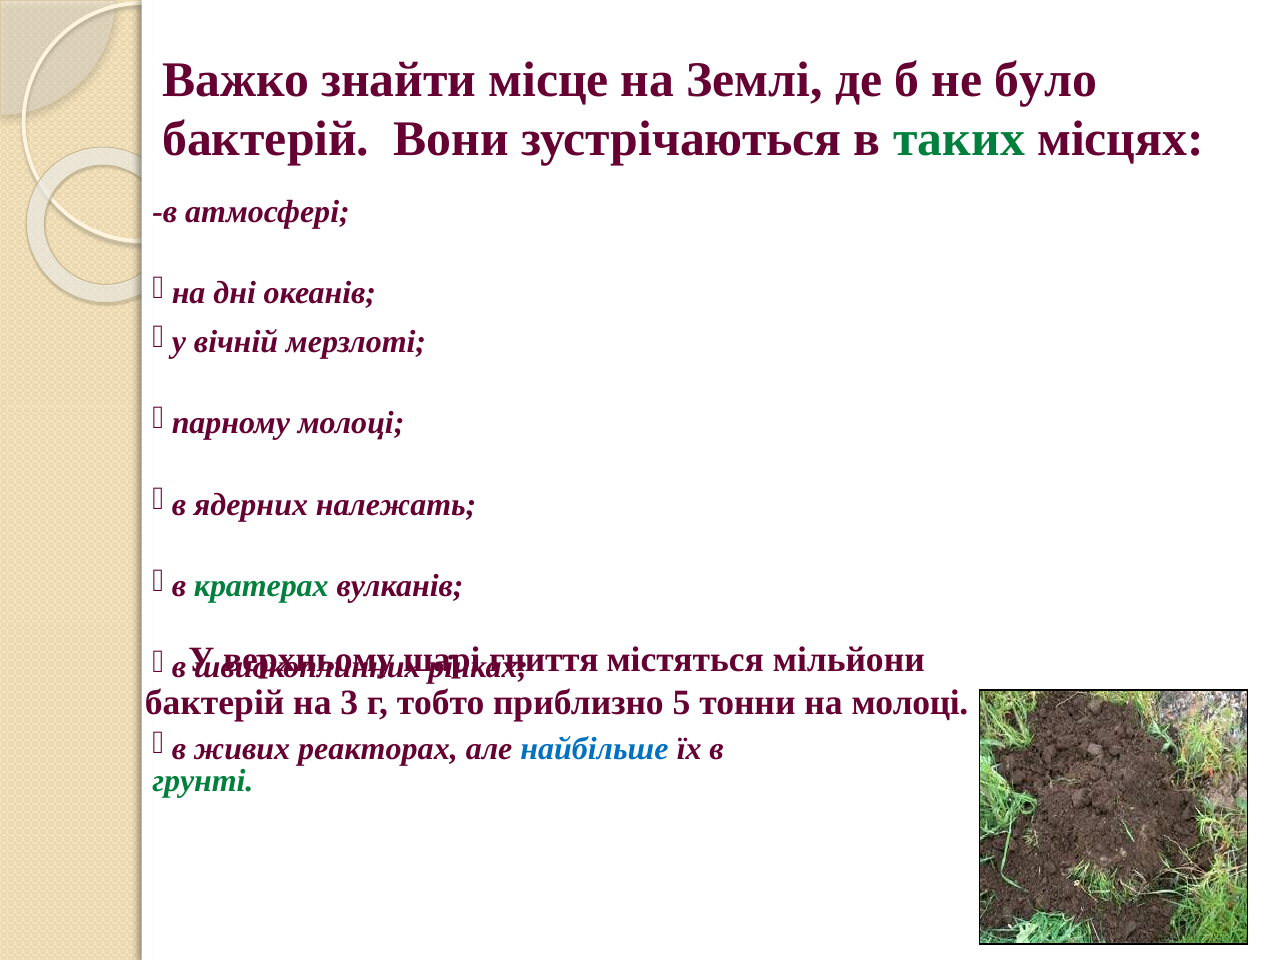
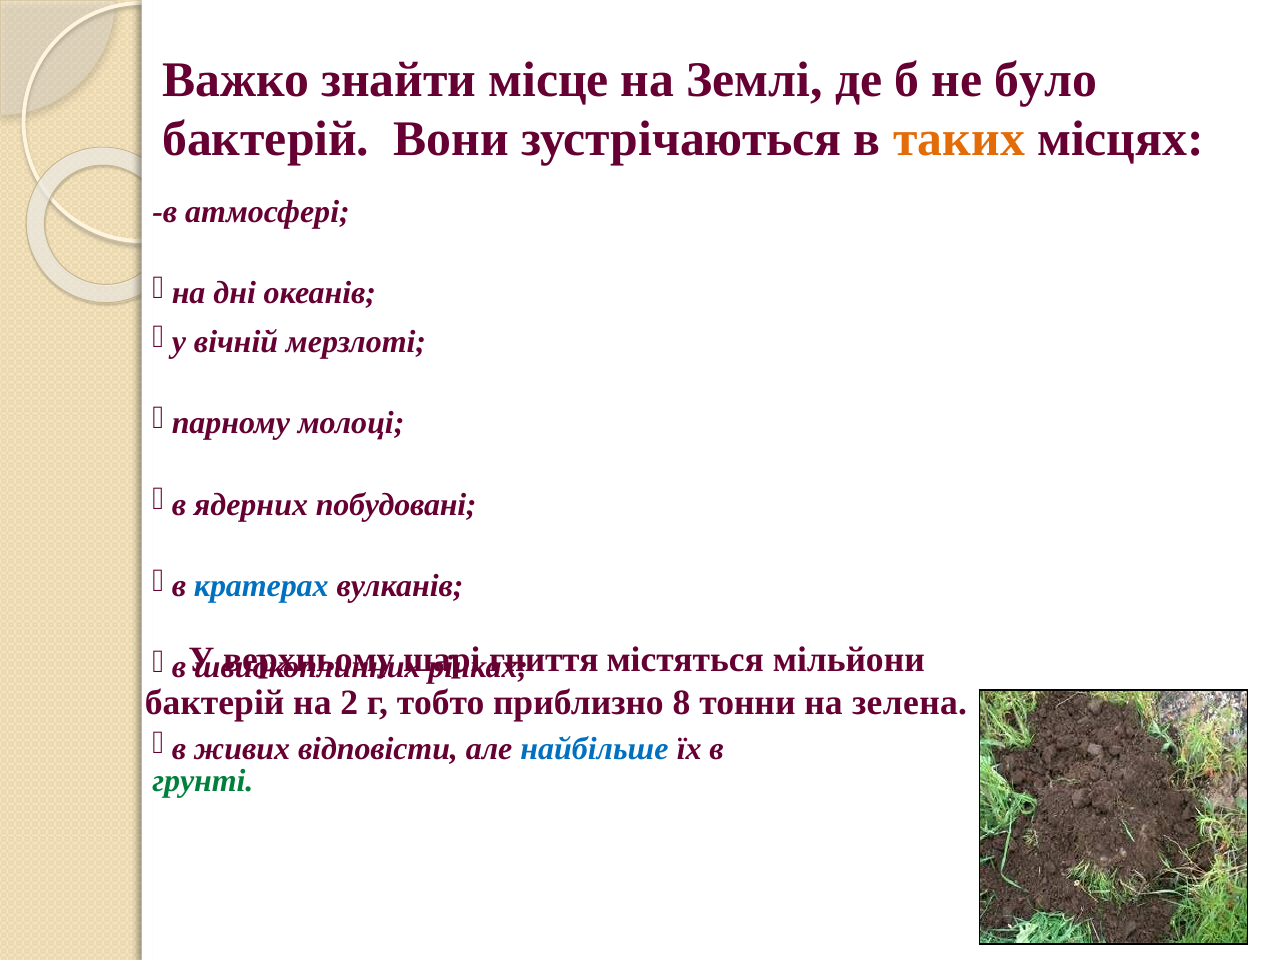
таких colour: green -> orange
належать: належать -> побудовані
кратерах colour: green -> blue
3: 3 -> 2
5: 5 -> 8
на молоці: молоці -> зелена
реакторах: реакторах -> відповісти
